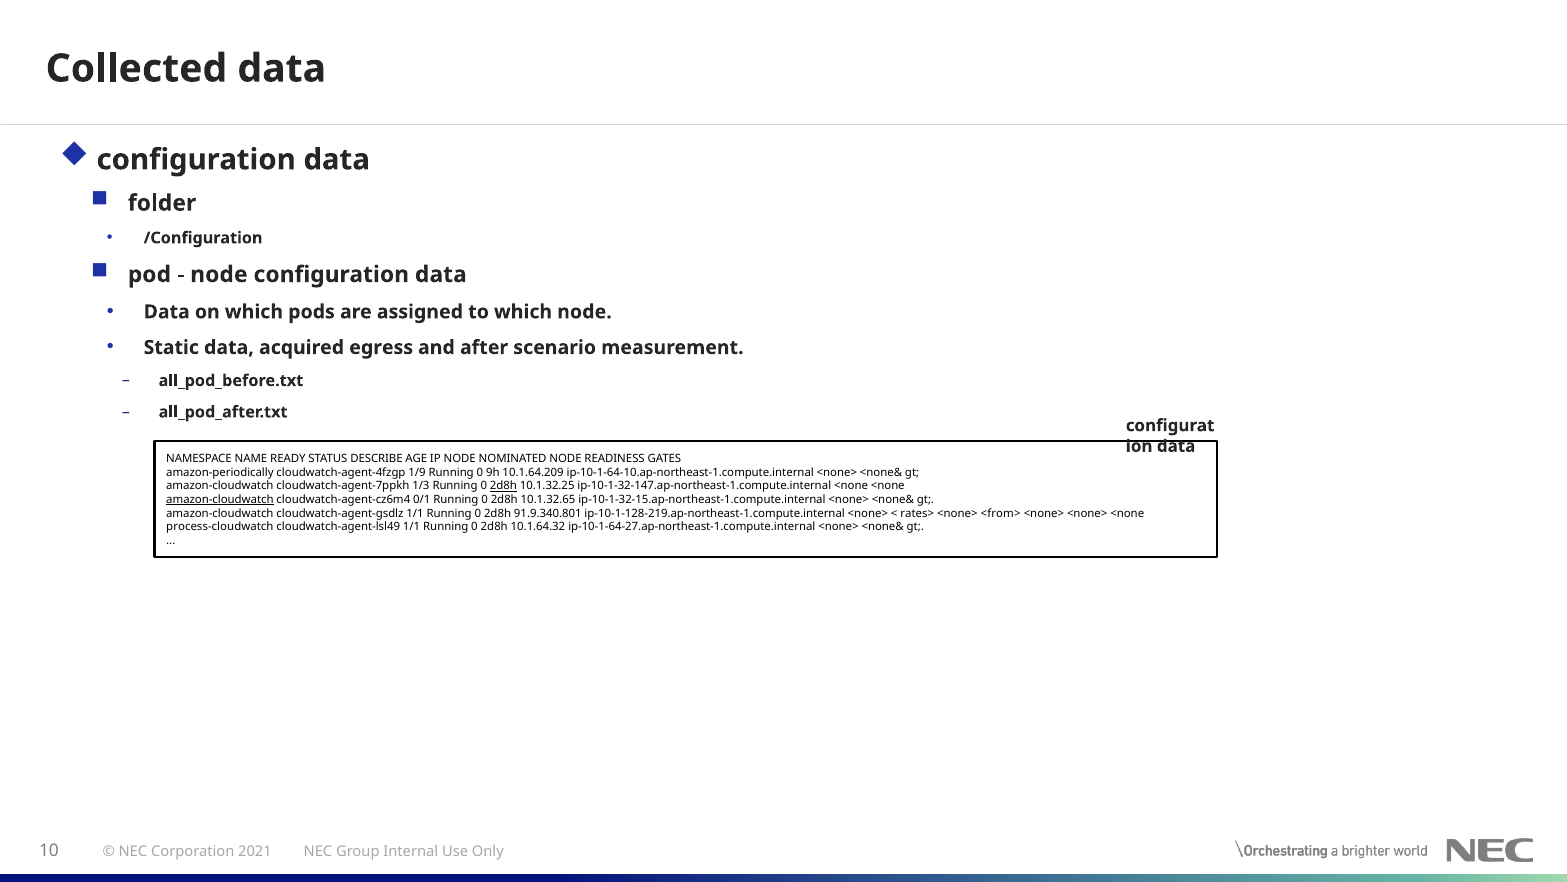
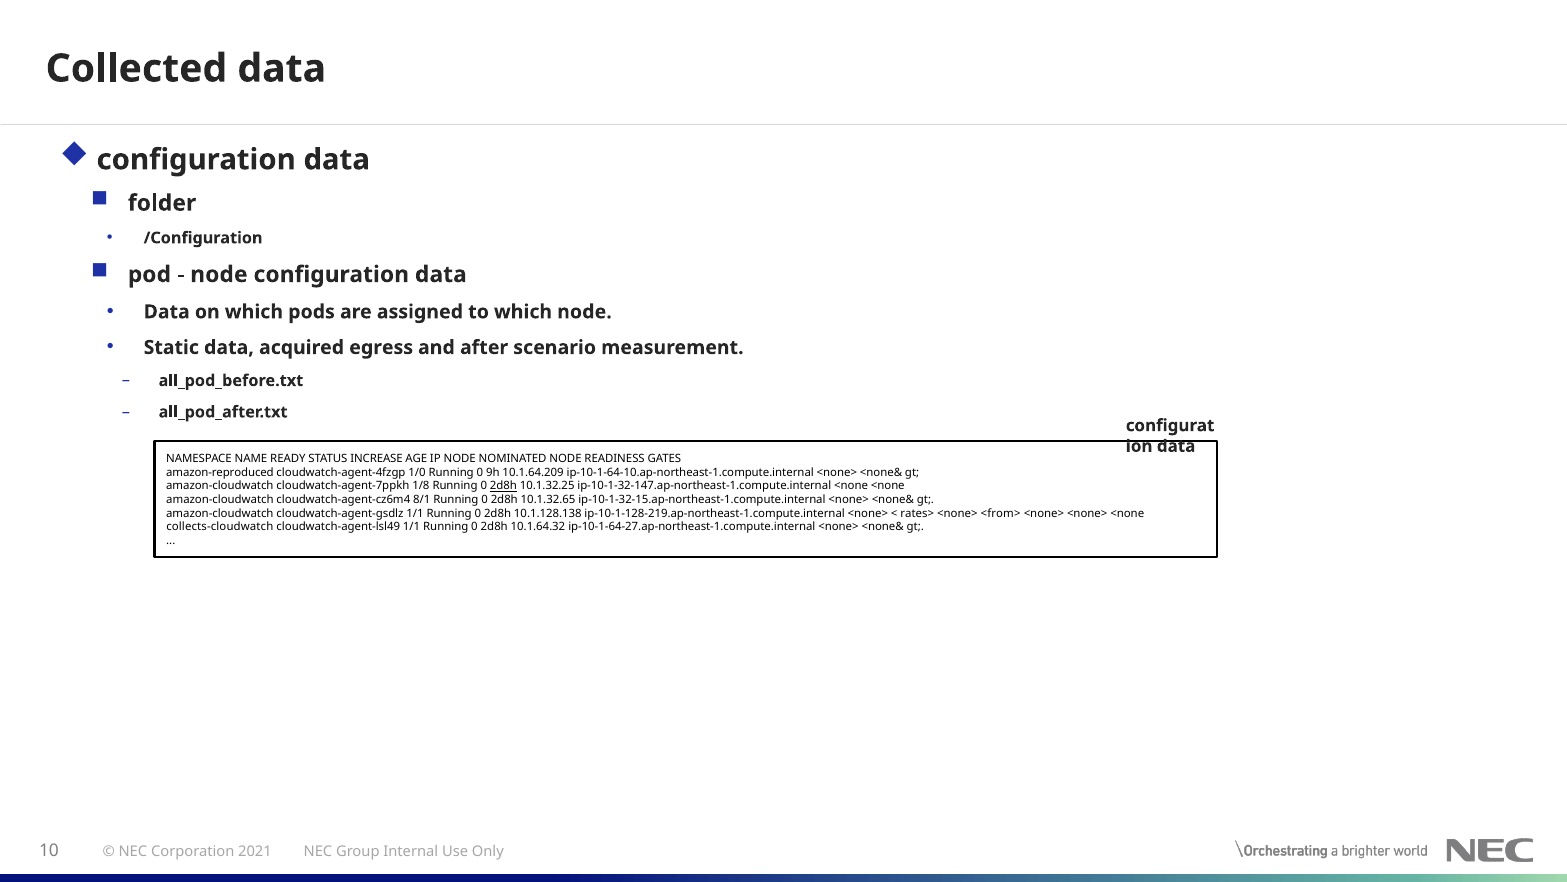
DESCRIBE: DESCRIBE -> INCREASE
amazon-periodically: amazon-periodically -> amazon-reproduced
1/9: 1/9 -> 1/0
1/3: 1/3 -> 1/8
amazon-cloudwatch at (220, 499) underline: present -> none
0/1: 0/1 -> 8/1
91.9.340.801: 91.9.340.801 -> 10.1.128.138
process-cloudwatch: process-cloudwatch -> collects-cloudwatch
